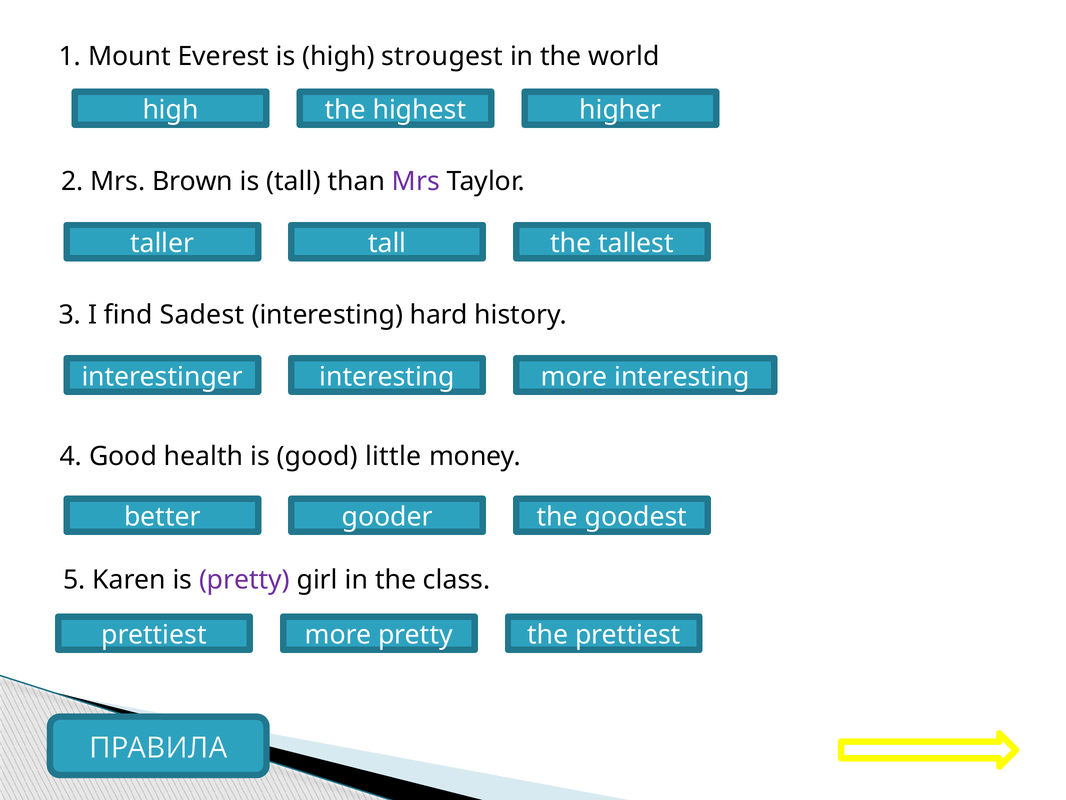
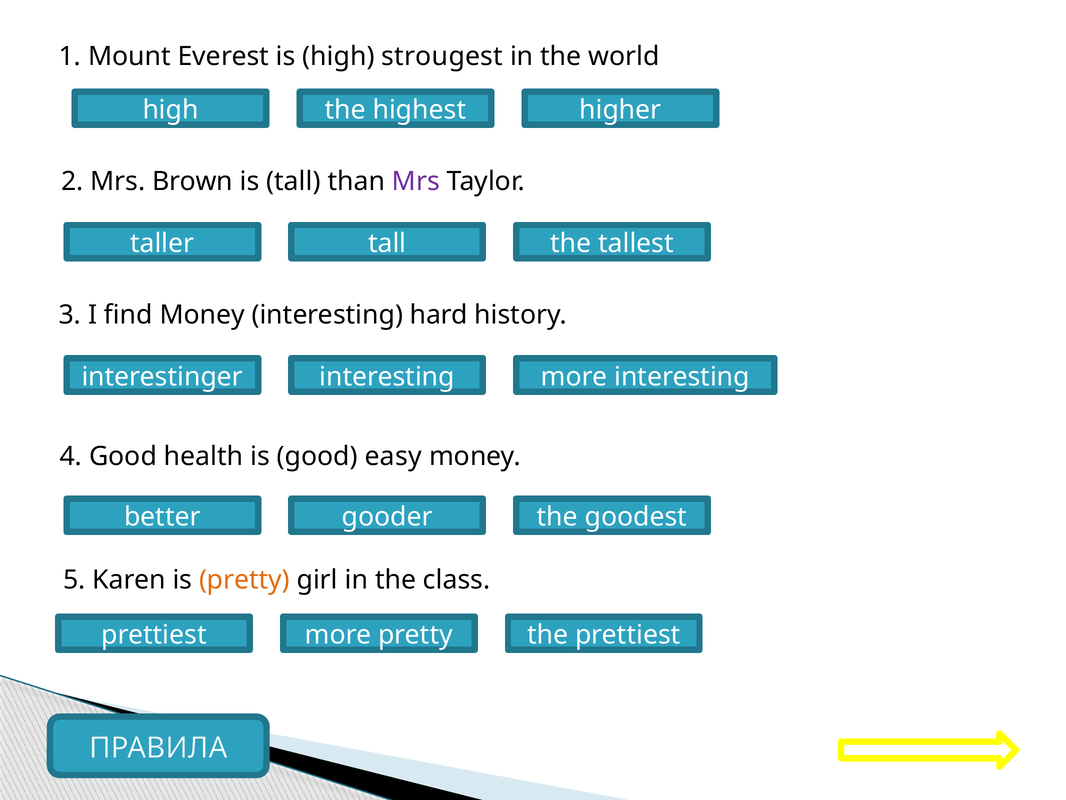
find Sadest: Sadest -> Money
little: little -> easy
pretty at (244, 580) colour: purple -> orange
